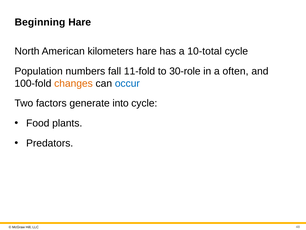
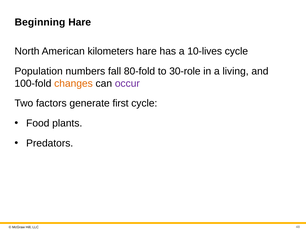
10-total: 10-total -> 10-lives
11-fold: 11-fold -> 80-fold
often: often -> living
occur colour: blue -> purple
into: into -> first
